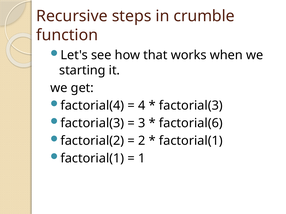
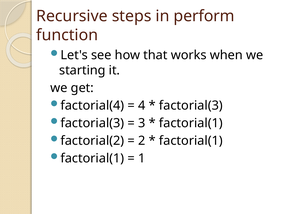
crumble: crumble -> perform
factorial(6 at (191, 123): factorial(6 -> factorial(1
